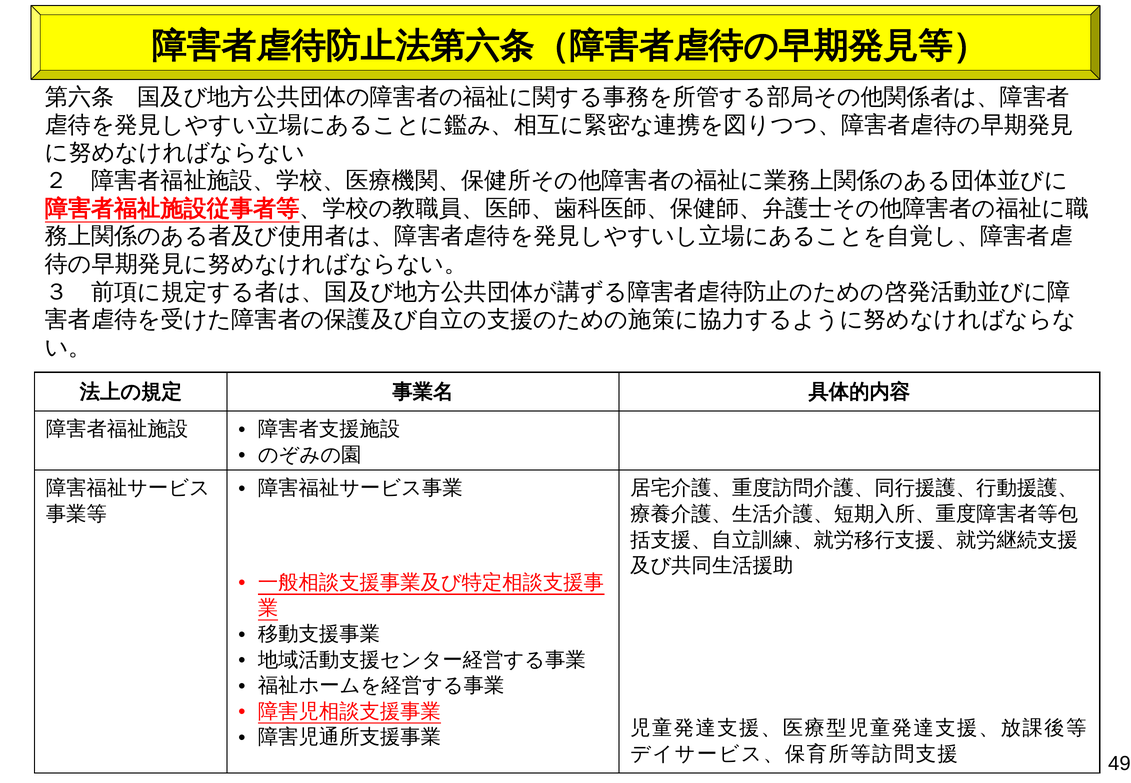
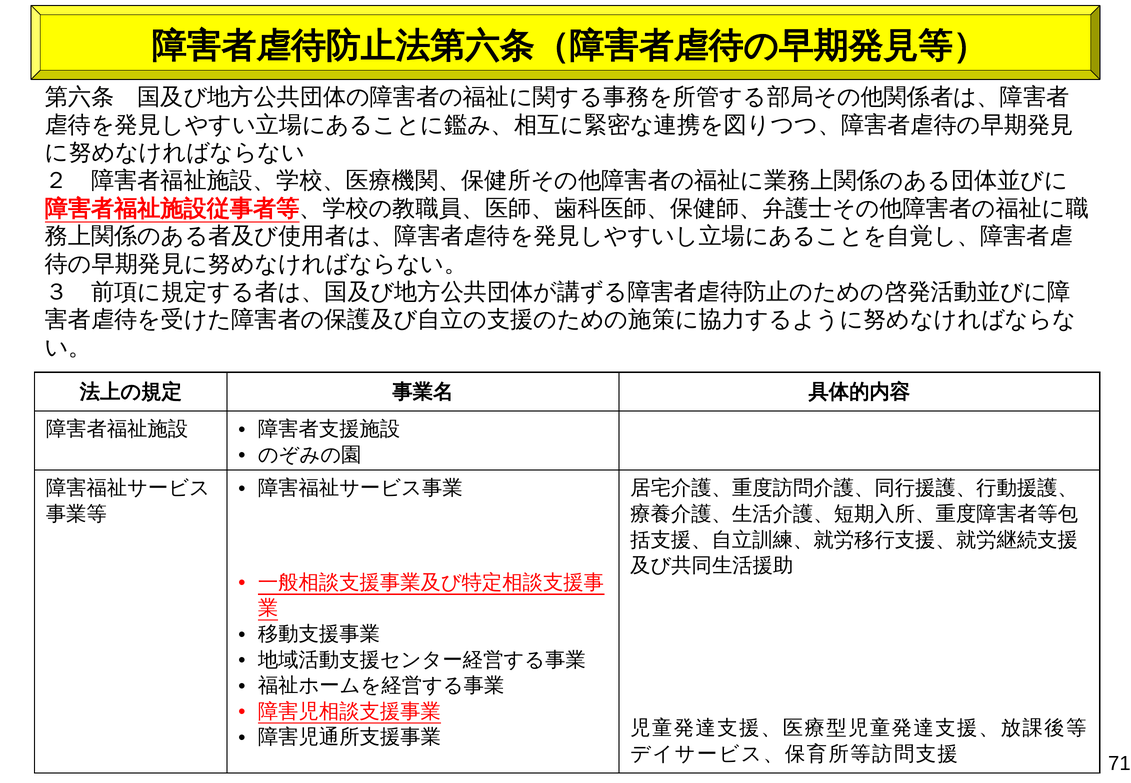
49: 49 -> 71
